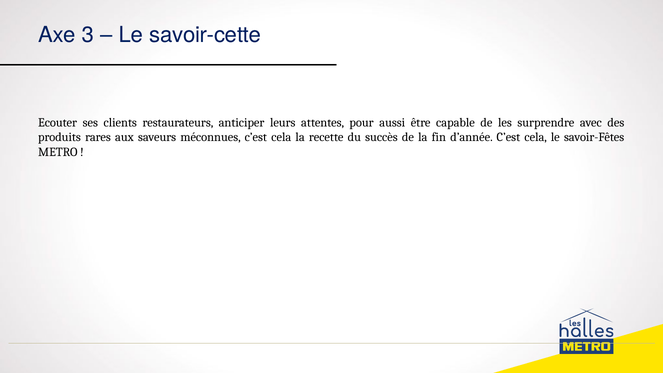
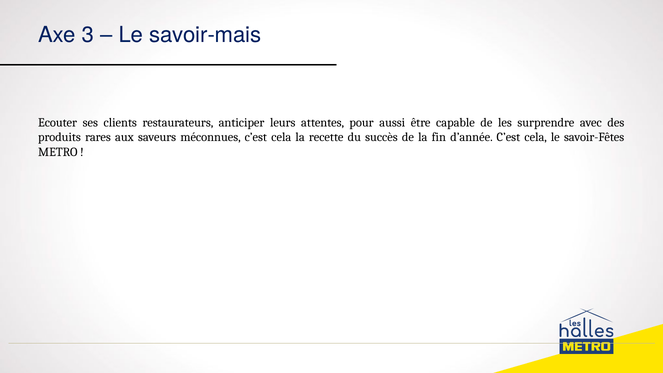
savoir-cette: savoir-cette -> savoir-mais
